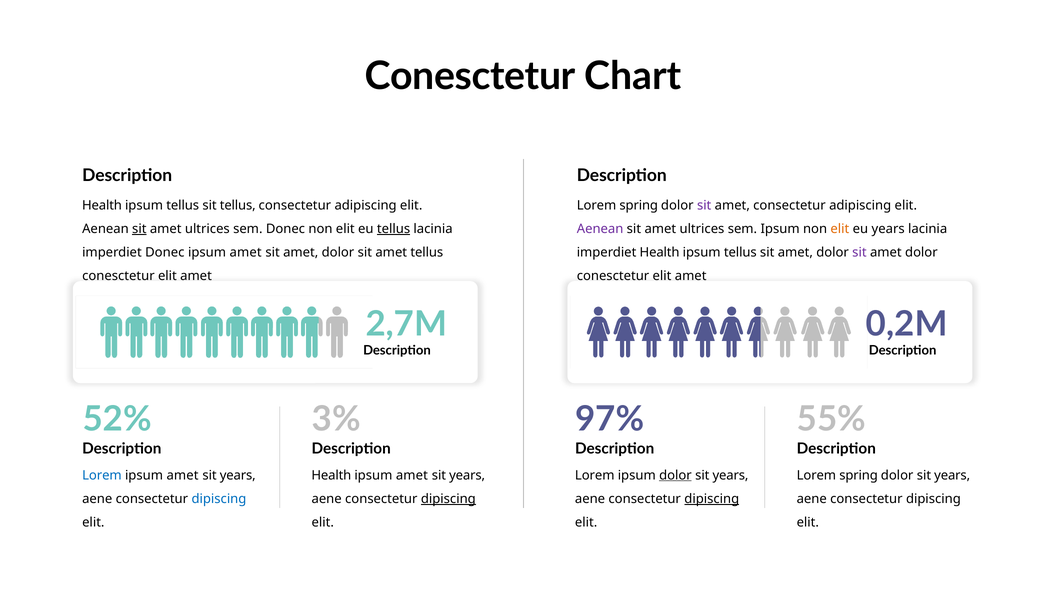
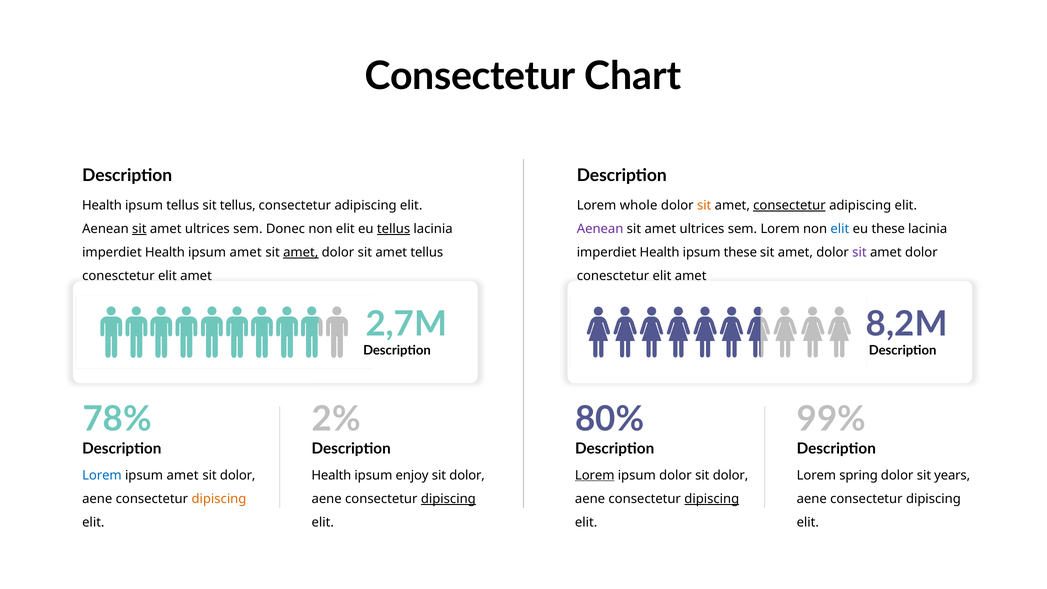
Conesctetur at (470, 76): Conesctetur -> Consectetur
spring at (639, 205): spring -> whole
sit at (704, 205) colour: purple -> orange
consectetur at (789, 205) underline: none -> present
sem Ipsum: Ipsum -> Lorem
elit at (840, 229) colour: orange -> blue
eu years: years -> these
Donec at (165, 252): Donec -> Health
amet at (301, 252) underline: none -> present
tellus at (740, 252): tellus -> these
0,2M: 0,2M -> 8,2M
52%: 52% -> 78%
3%: 3% -> 2%
97%: 97% -> 80%
55%: 55% -> 99%
years at (238, 475): years -> dolor
amet at (412, 475): amet -> enjoy
years at (467, 475): years -> dolor
Lorem at (595, 475) underline: none -> present
dolor at (675, 475) underline: present -> none
years at (731, 475): years -> dolor
dipiscing at (219, 499) colour: blue -> orange
